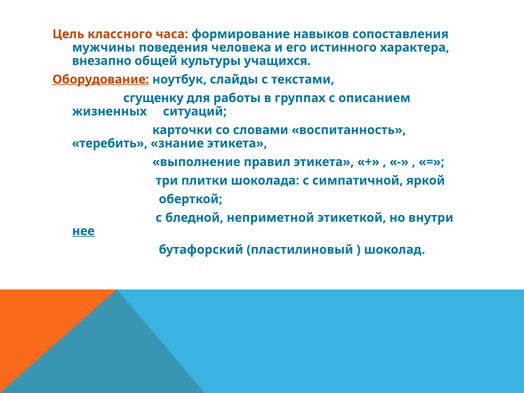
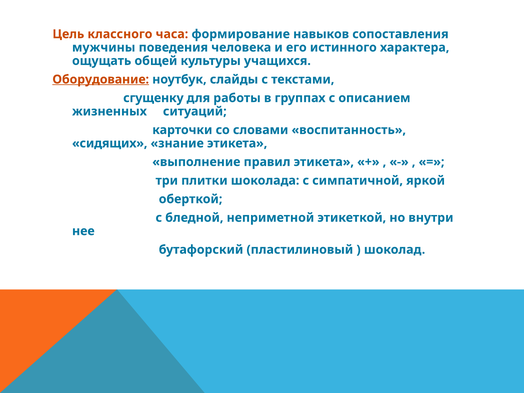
внезапно: внезапно -> ощущать
теребить: теребить -> сидящих
нее underline: present -> none
